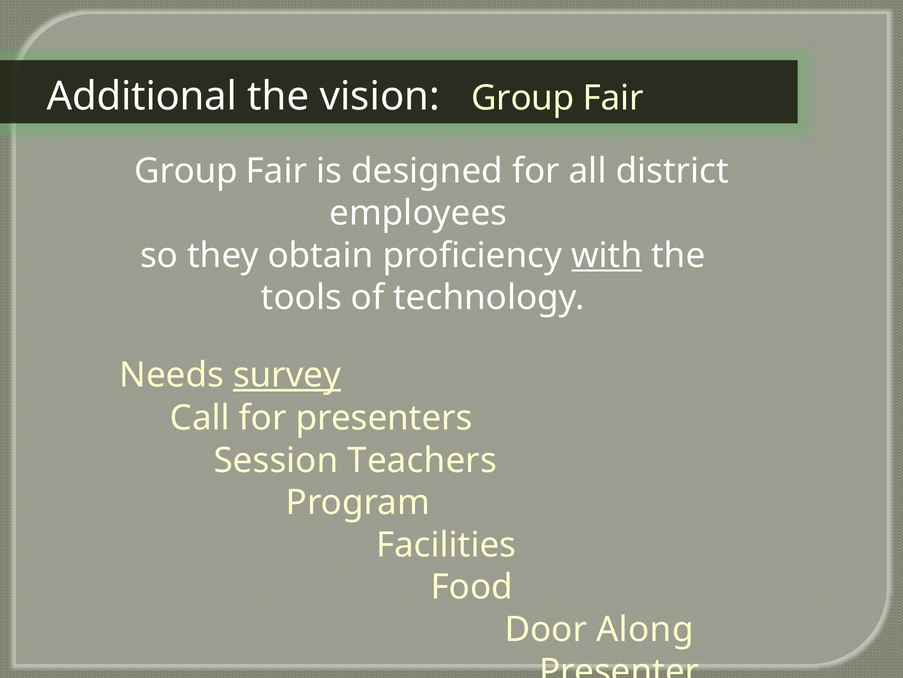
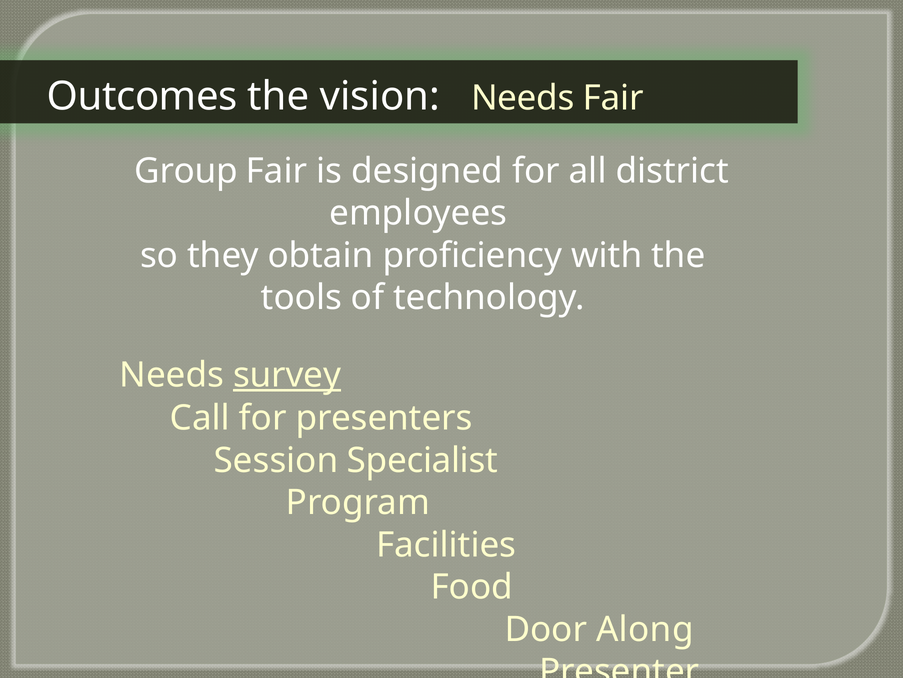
Additional: Additional -> Outcomes
vision Group: Group -> Needs
with underline: present -> none
Teachers: Teachers -> Specialist
